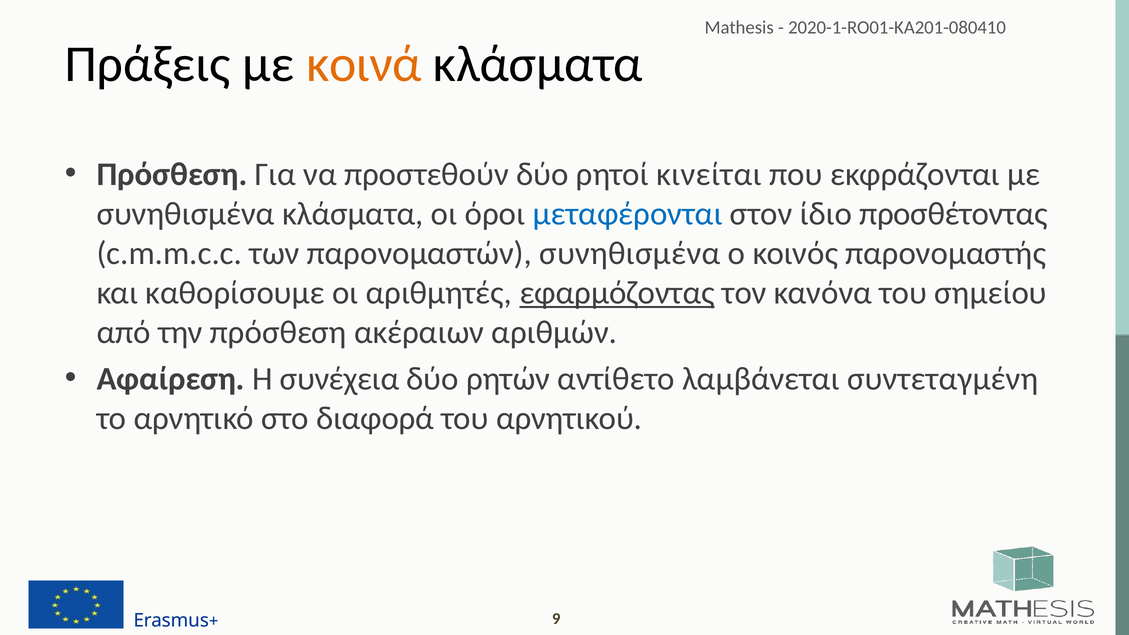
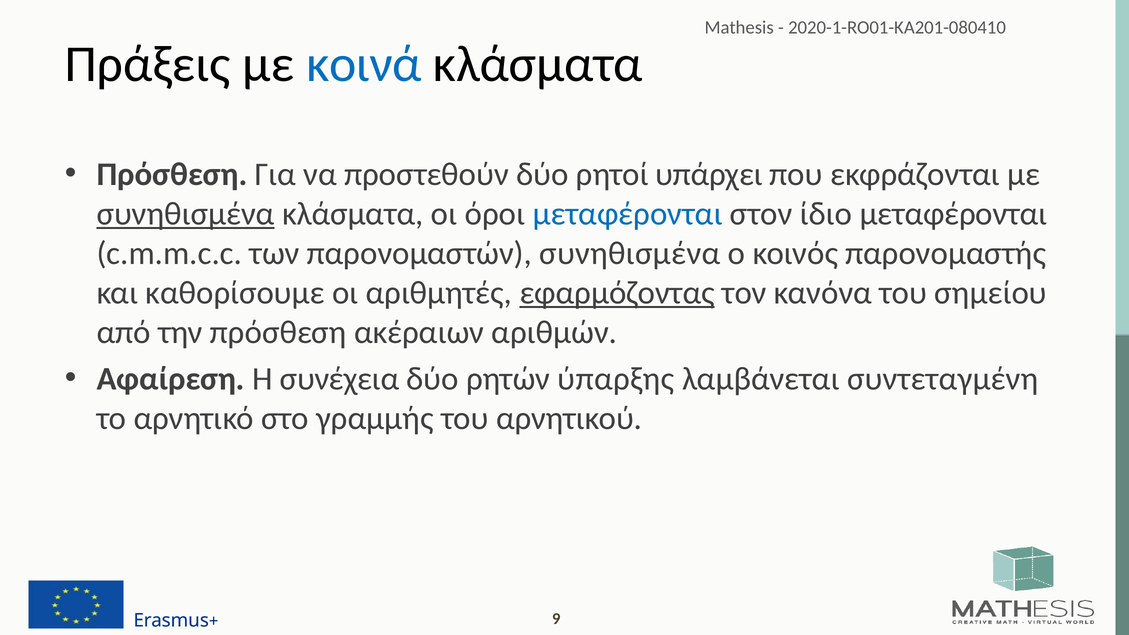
κοινά colour: orange -> blue
κινείται: κινείται -> υπάρχει
συνηθισμένα at (186, 214) underline: none -> present
ίδιο προσθέτοντας: προσθέτοντας -> μεταφέρονται
αντίθετο: αντίθετο -> ύπαρξης
διαφορά: διαφορά -> γραμμής
